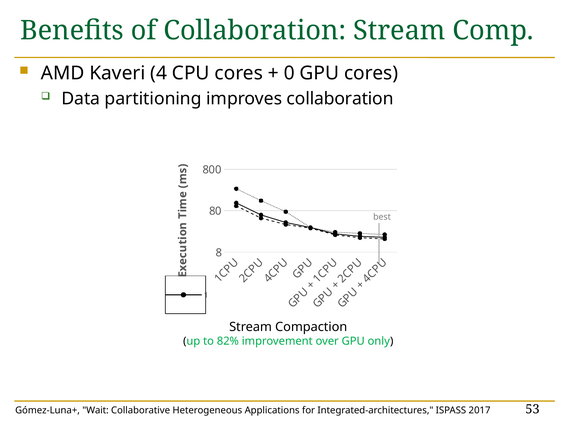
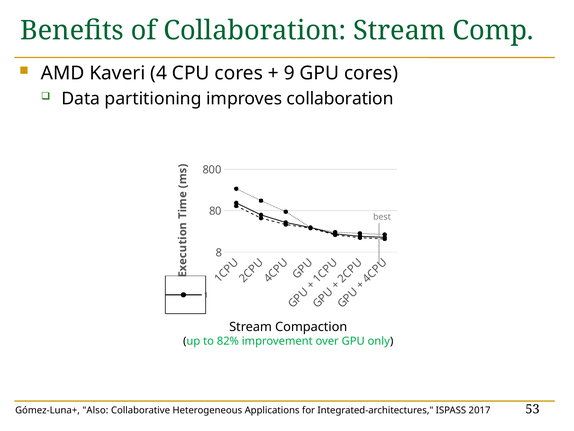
0: 0 -> 9
Wait: Wait -> Also
